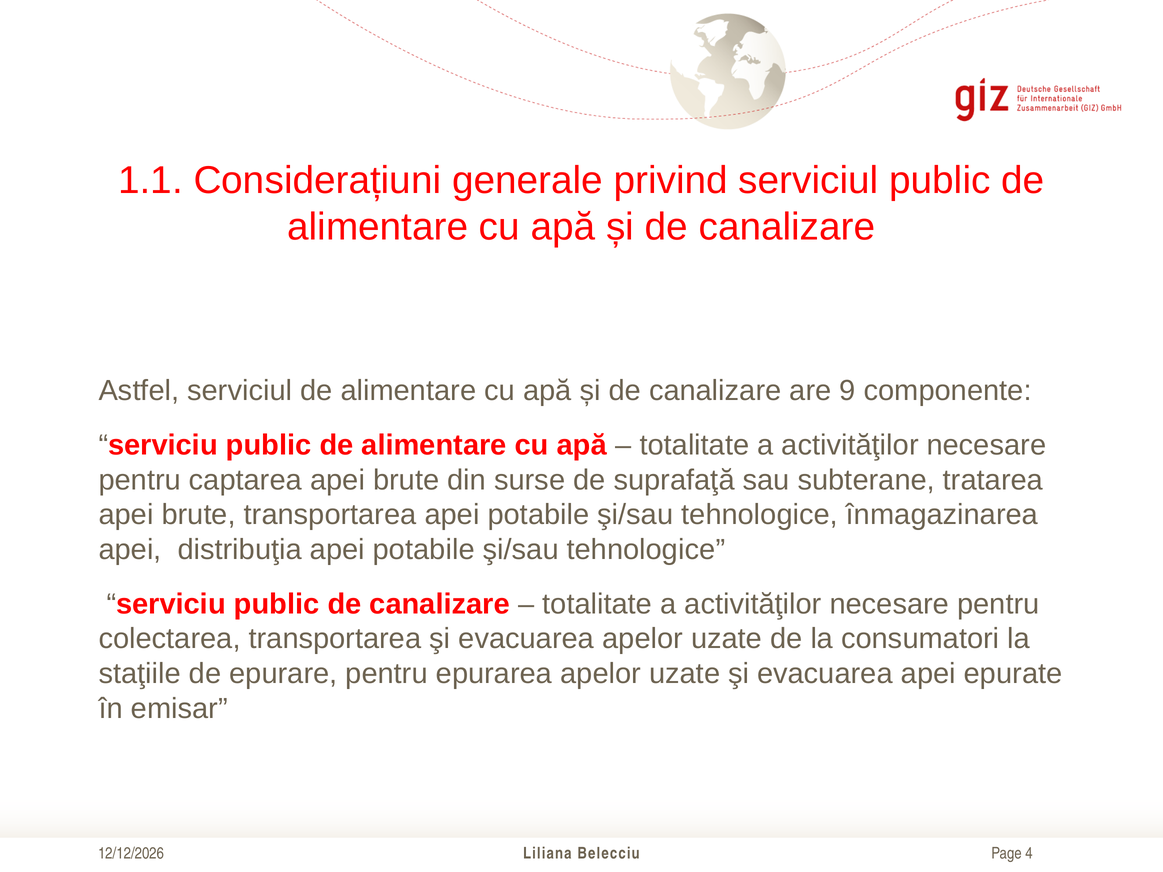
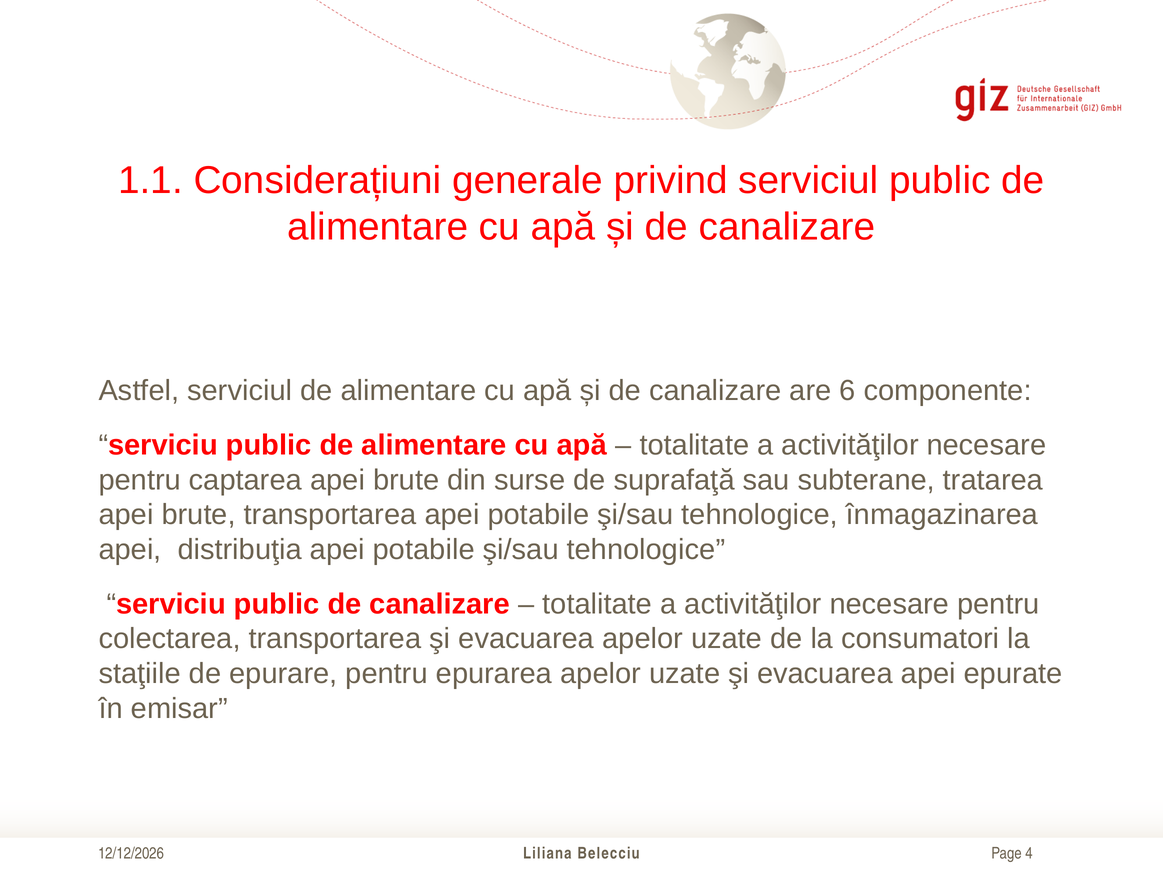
9: 9 -> 6
